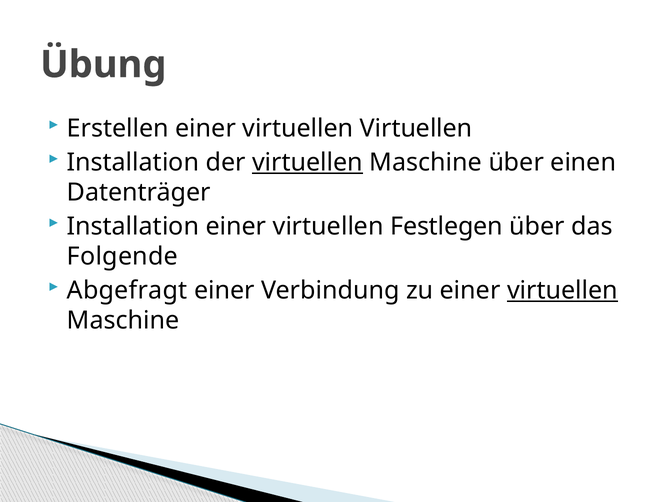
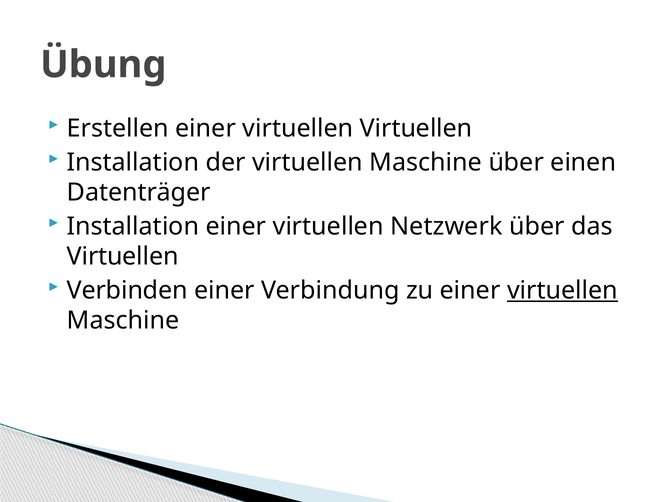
virtuellen at (307, 162) underline: present -> none
Festlegen: Festlegen -> Netzwerk
Folgende at (122, 256): Folgende -> Virtuellen
Abgefragt: Abgefragt -> Verbinden
